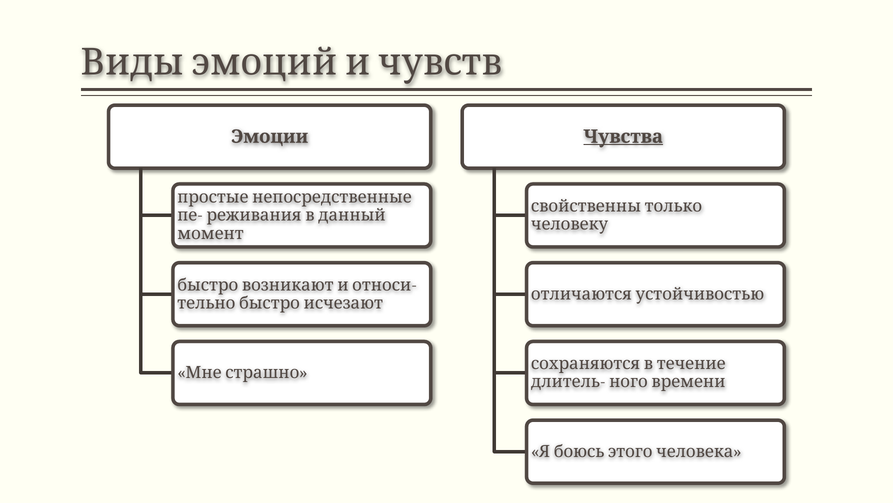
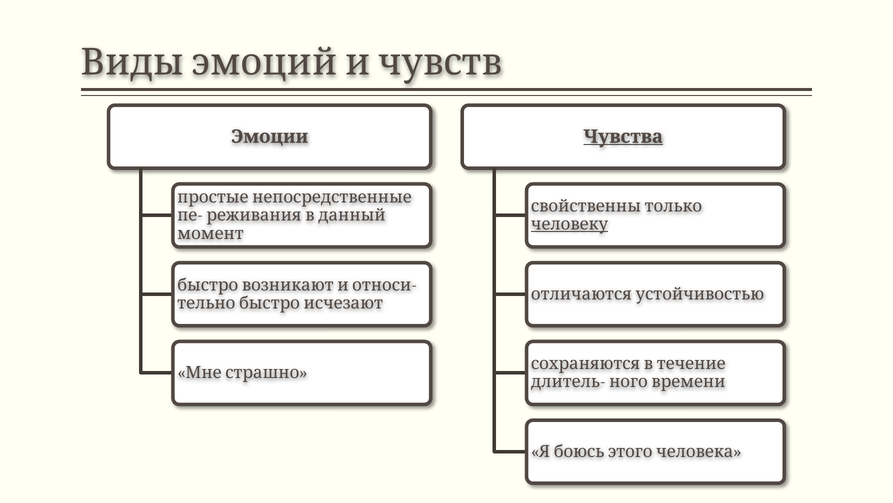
человеку underline: none -> present
